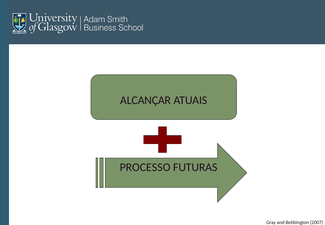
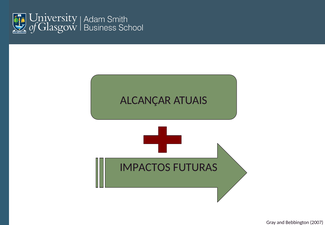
PROCESSO: PROCESSO -> IMPACTOS
